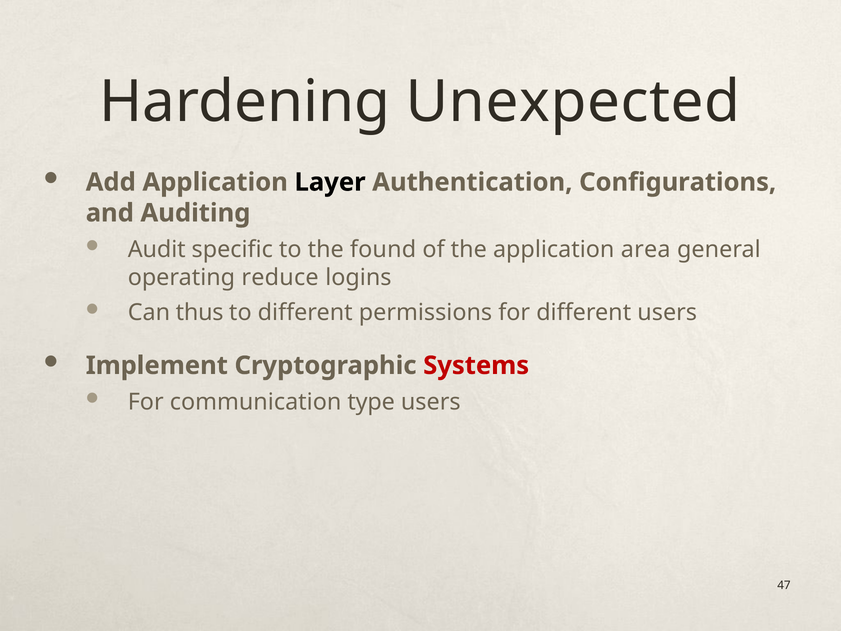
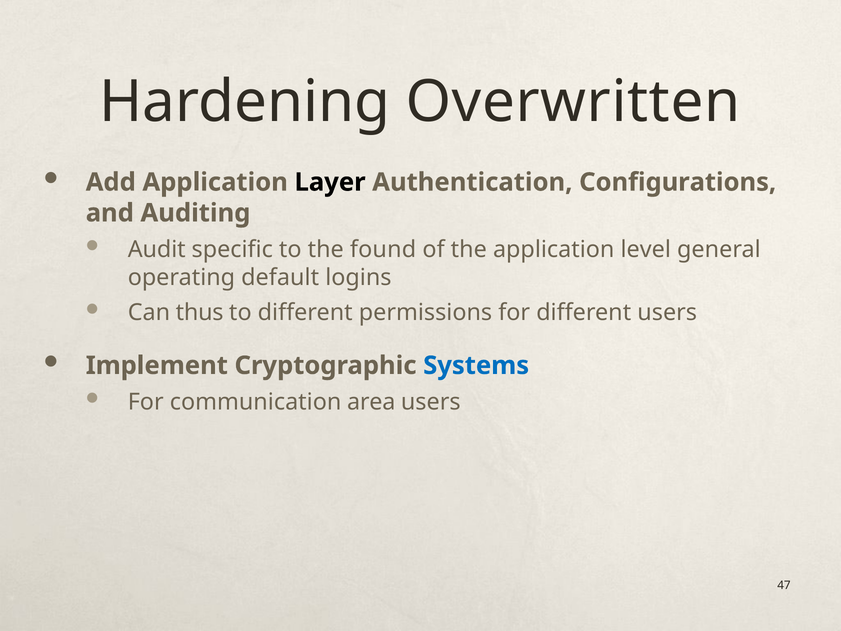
Unexpected: Unexpected -> Overwritten
area: area -> level
reduce: reduce -> default
Systems colour: red -> blue
type: type -> area
